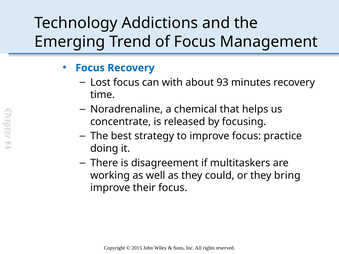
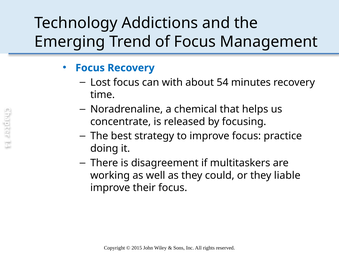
93: 93 -> 54
bring: bring -> liable
